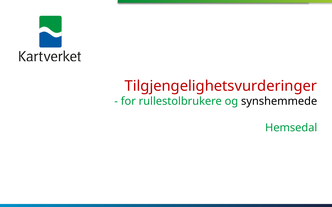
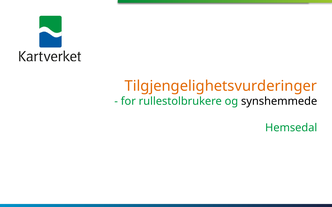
Tilgjengelighetsvurderinger colour: red -> orange
